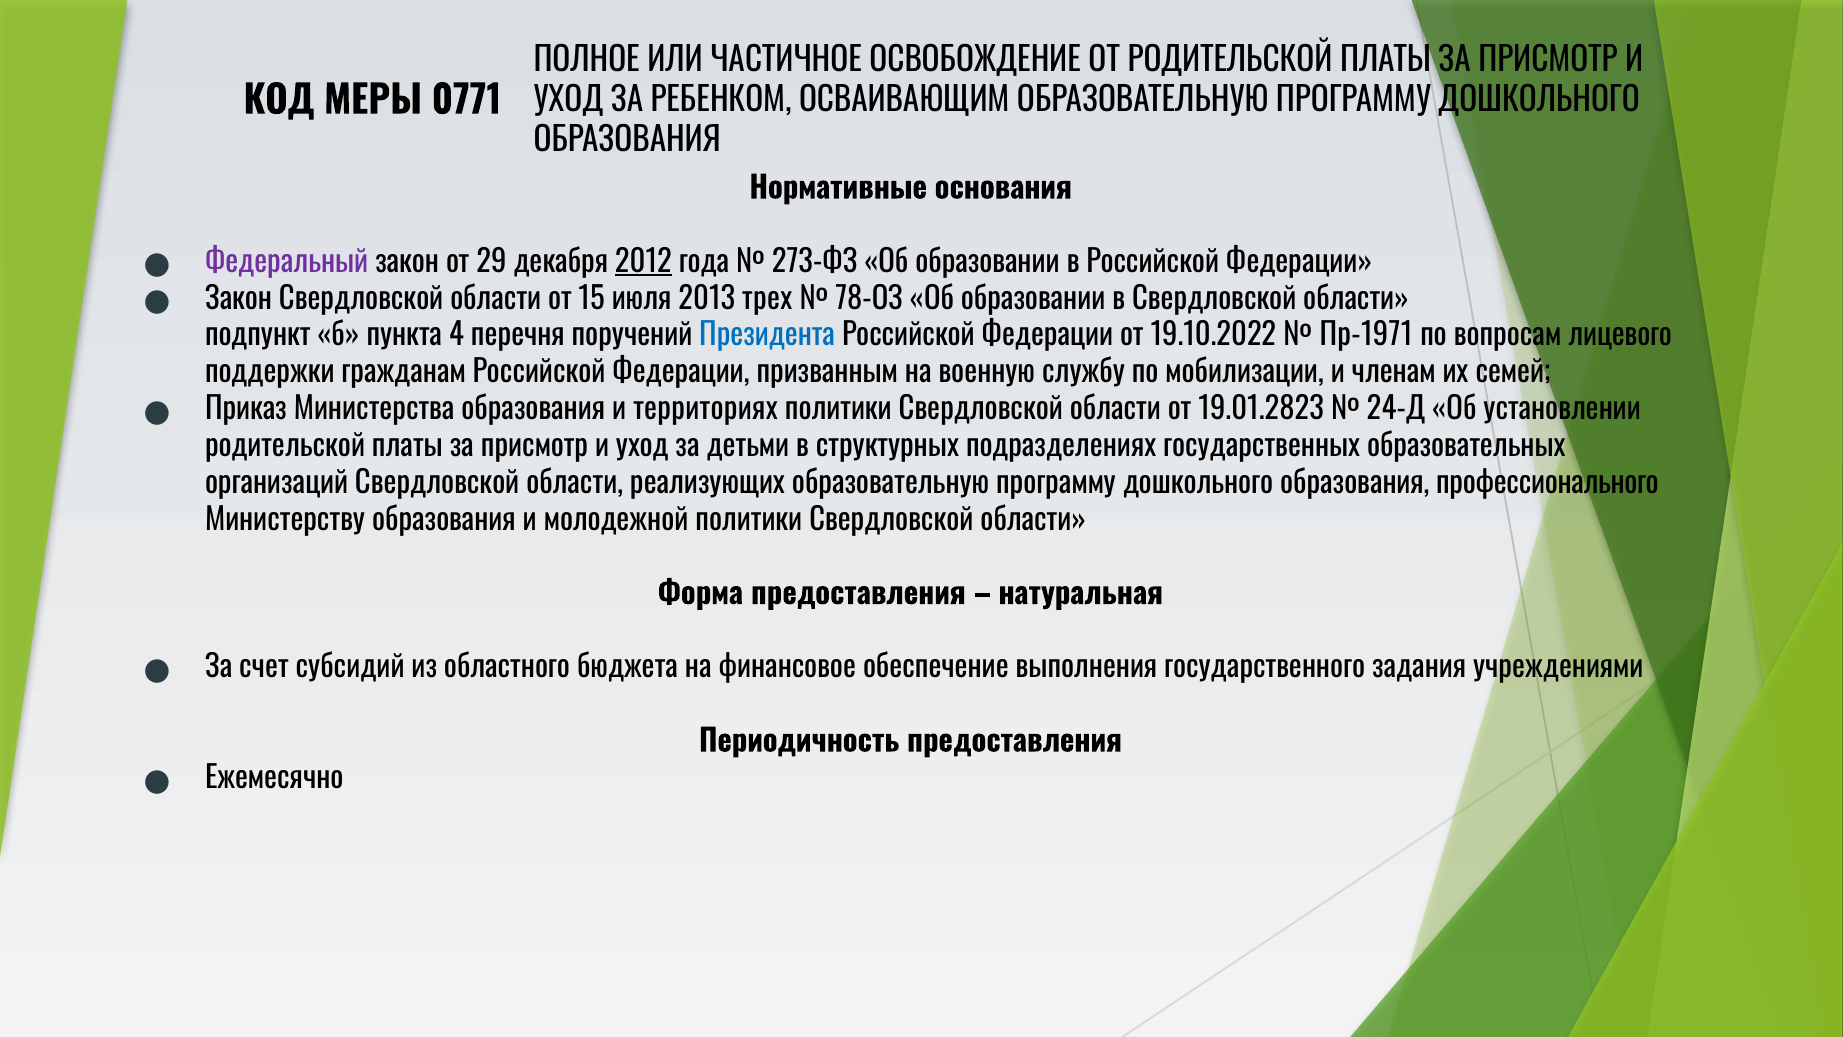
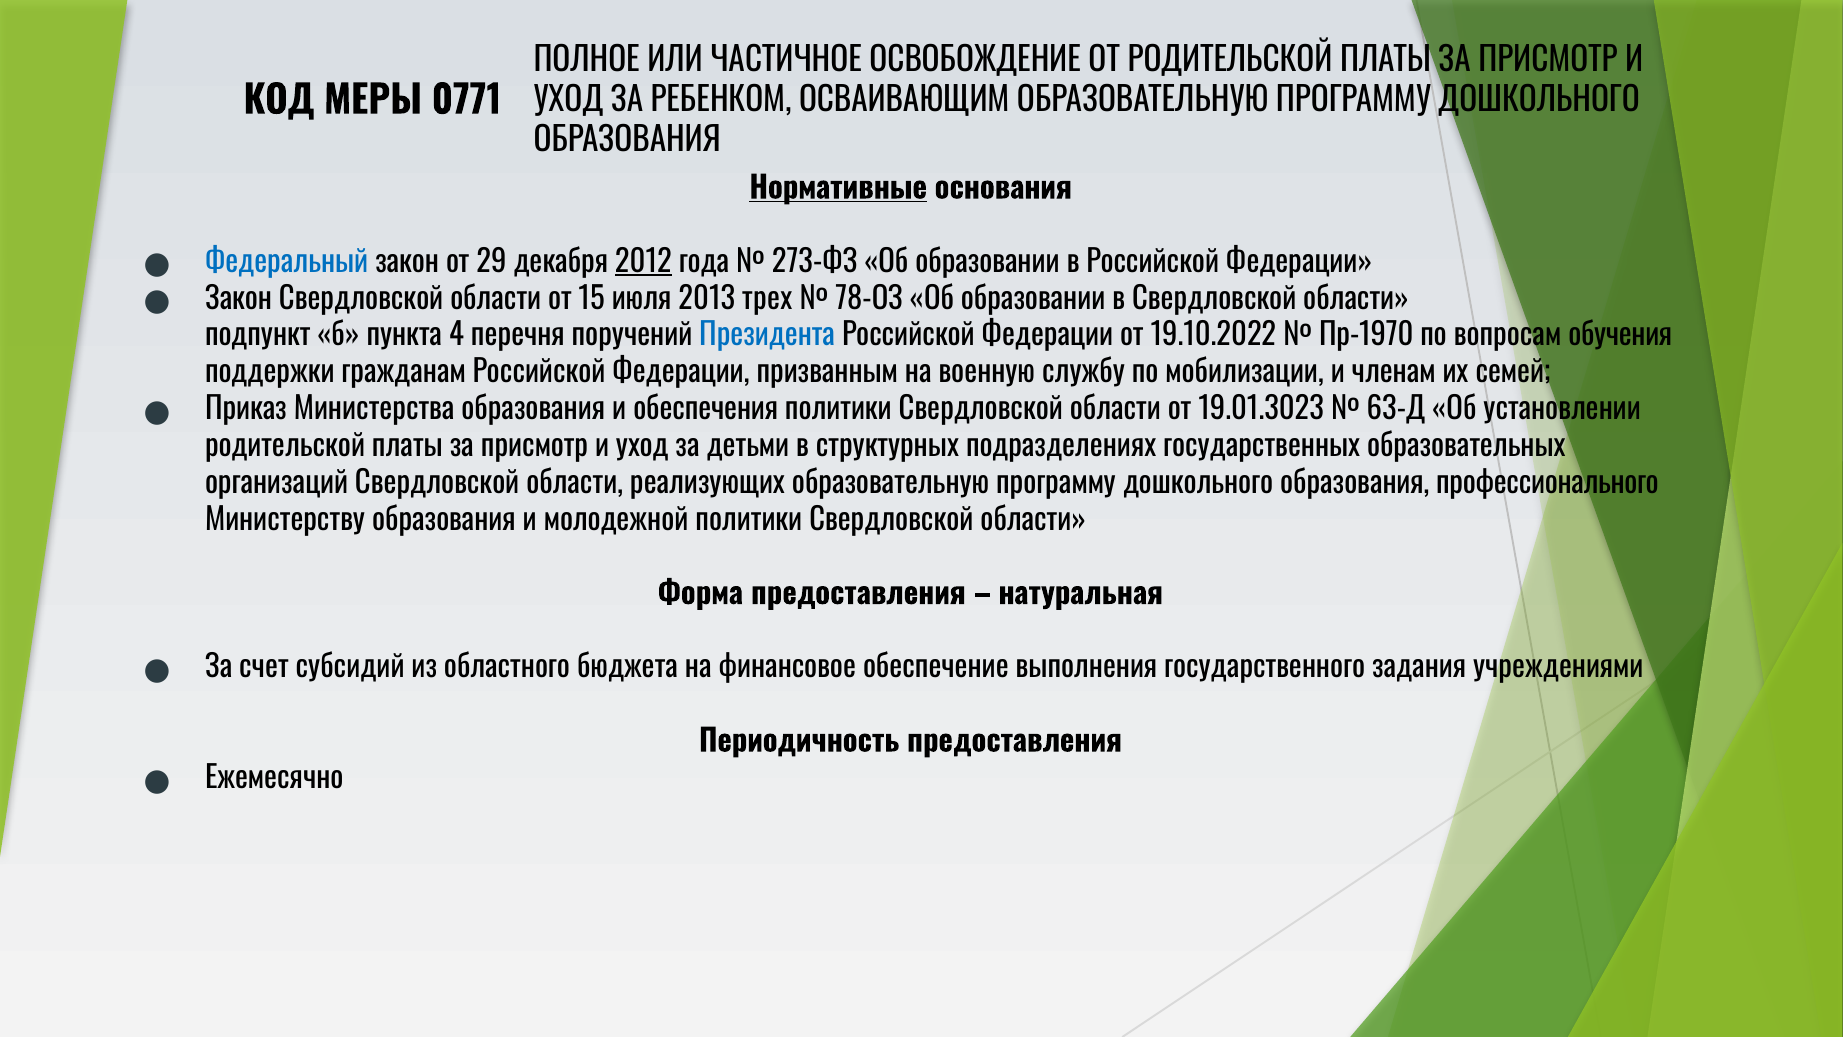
Нормативные underline: none -> present
Федеральный colour: purple -> blue
Пр-1971: Пр-1971 -> Пр-1970
лицевого: лицевого -> обучения
территориях: территориях -> обеспечения
19.01.2823: 19.01.2823 -> 19.01.3023
24-Д: 24-Д -> 63-Д
